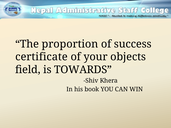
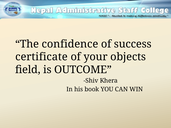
proportion: proportion -> confidence
TOWARDS: TOWARDS -> OUTCOME
